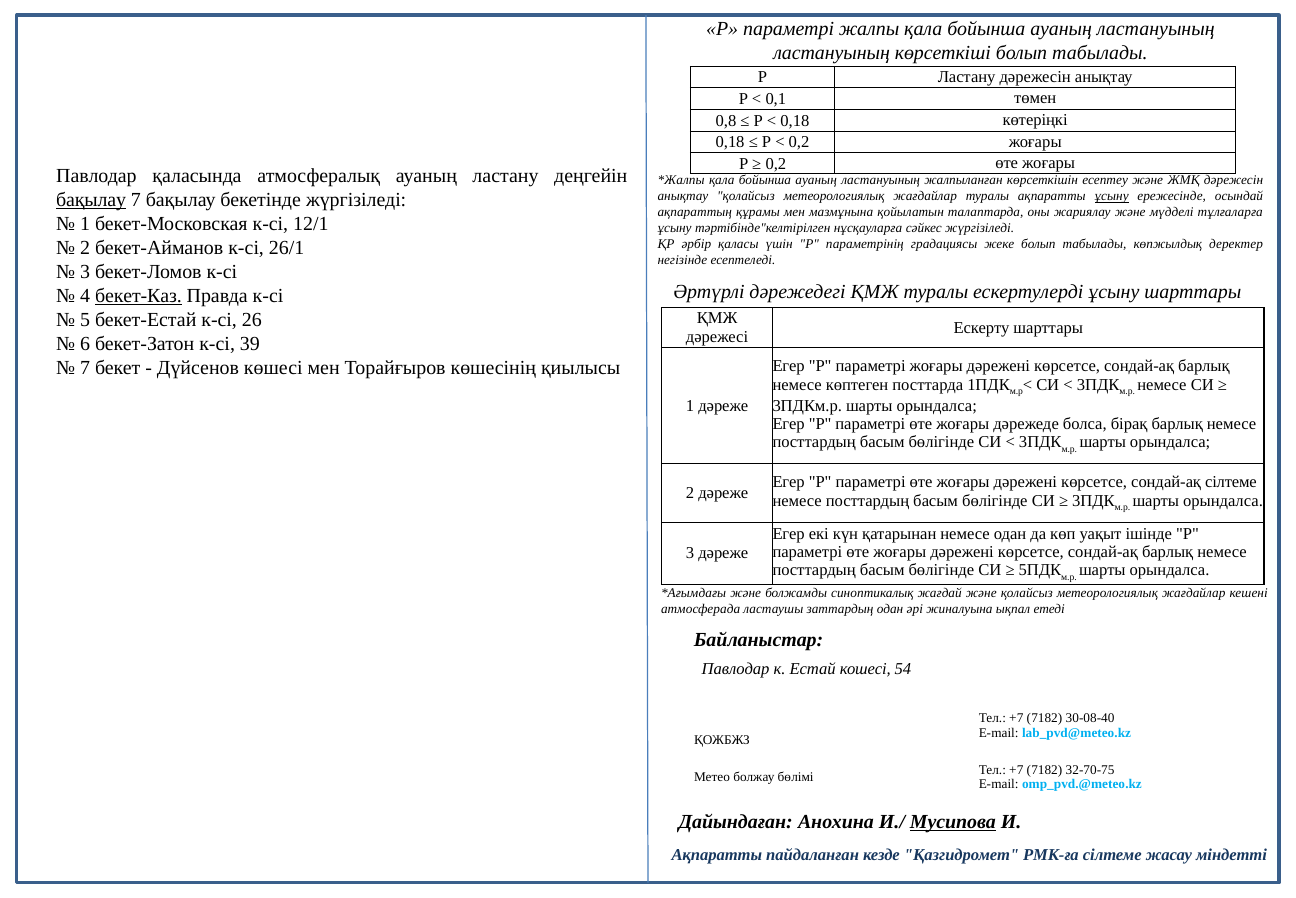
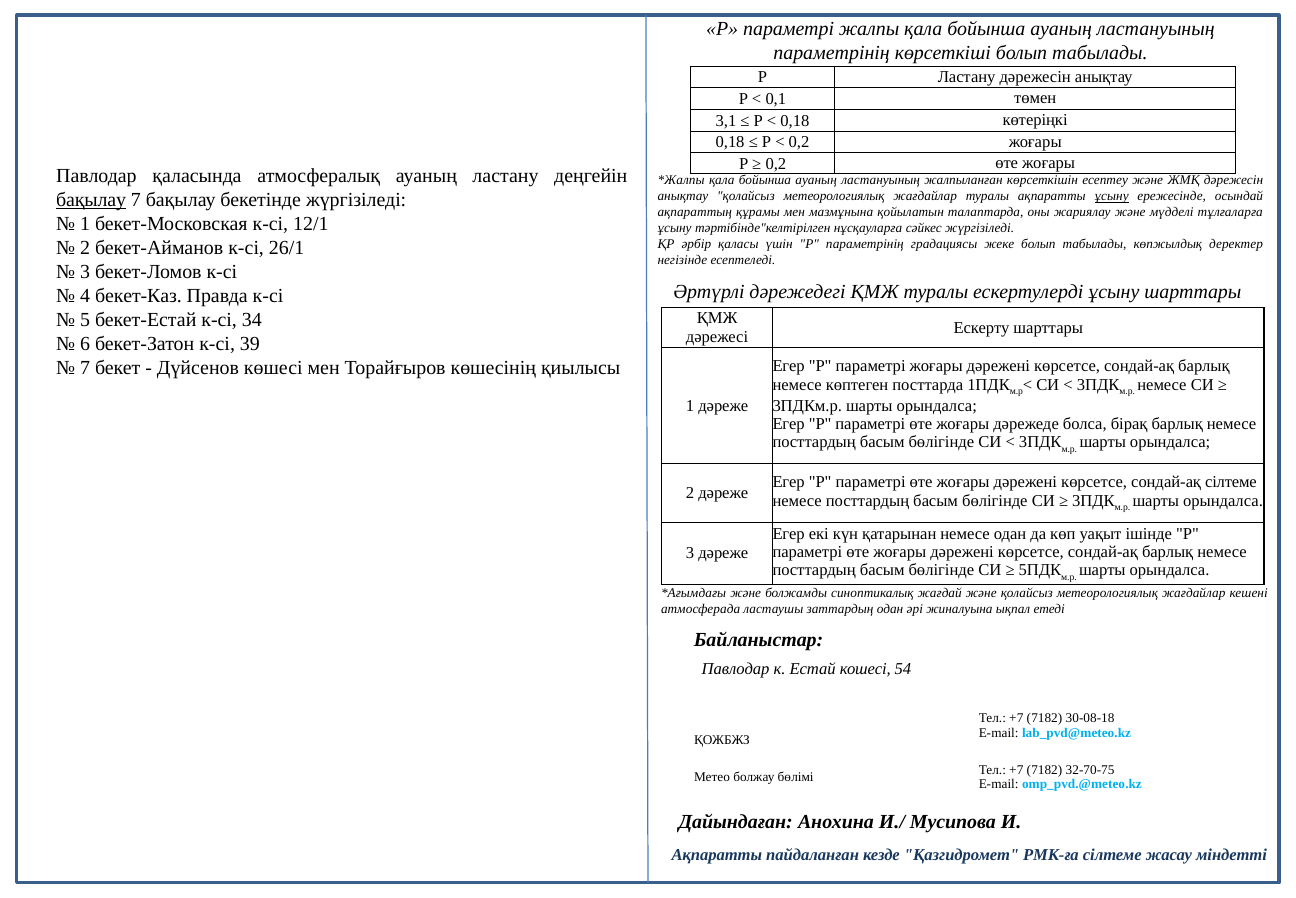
ластануының at (832, 52): ластануының -> параметрінің
0,8: 0,8 -> 3,1
бекет-Каз underline: present -> none
26: 26 -> 34
30-08-40: 30-08-40 -> 30-08-18
Мусипова underline: present -> none
